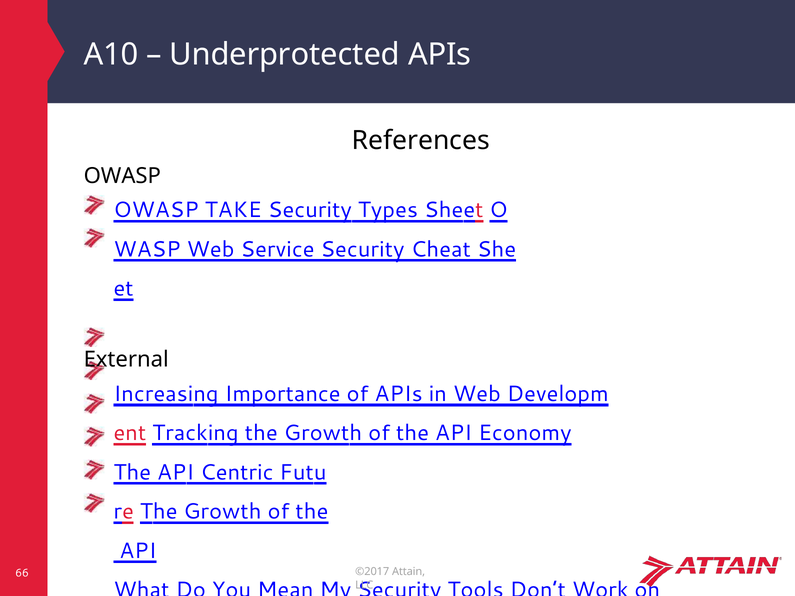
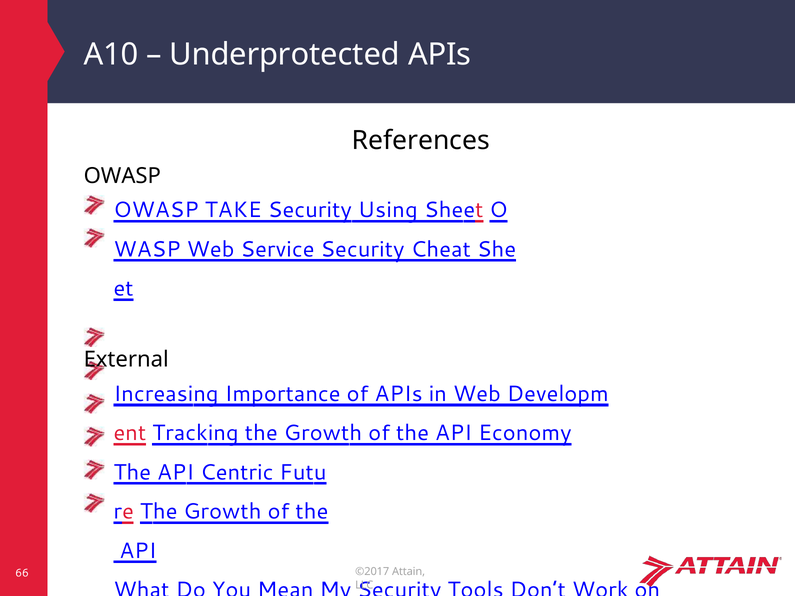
Types: Types -> Using
